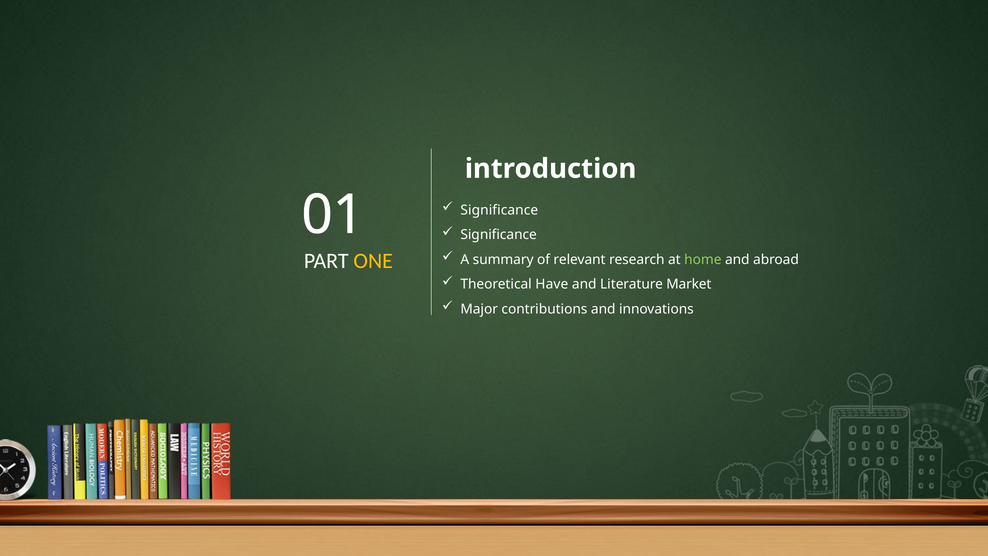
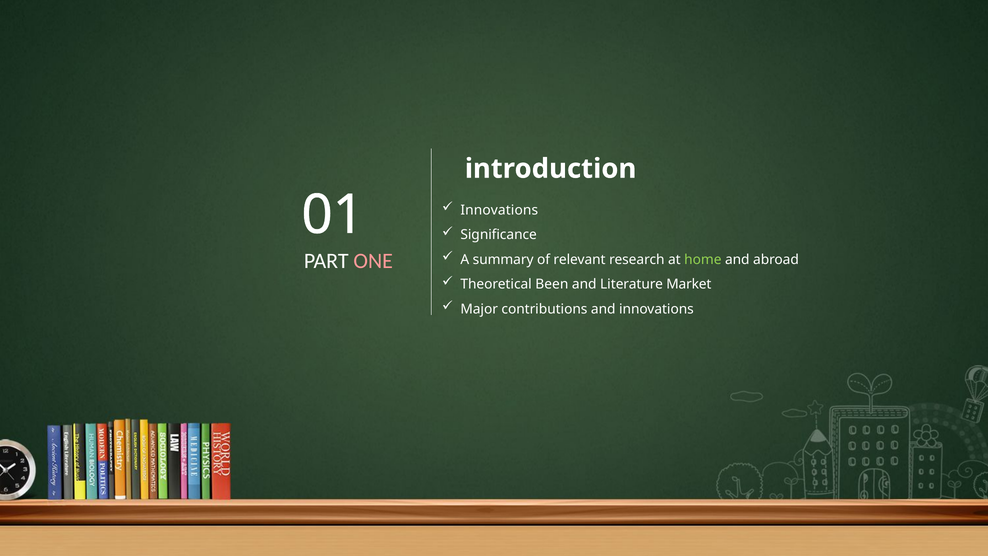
Significance at (499, 210): Significance -> Innovations
ONE colour: yellow -> pink
Have: Have -> Been
